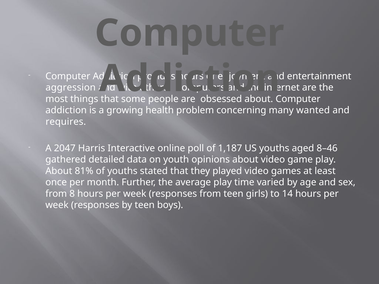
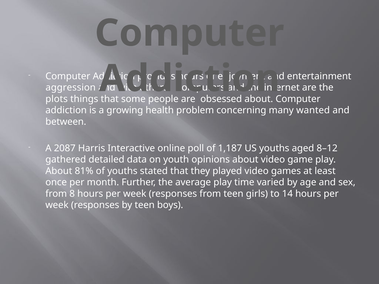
most: most -> plots
requires: requires -> between
2047: 2047 -> 2087
8–46: 8–46 -> 8–12
